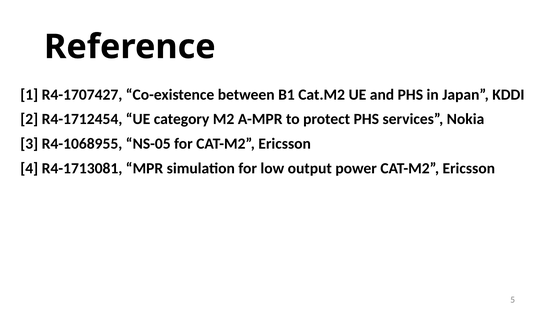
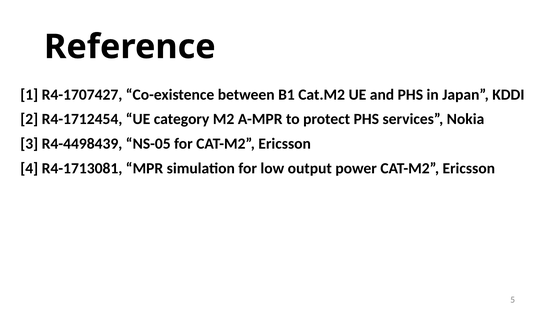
R4-1068955: R4-1068955 -> R4-4498439
